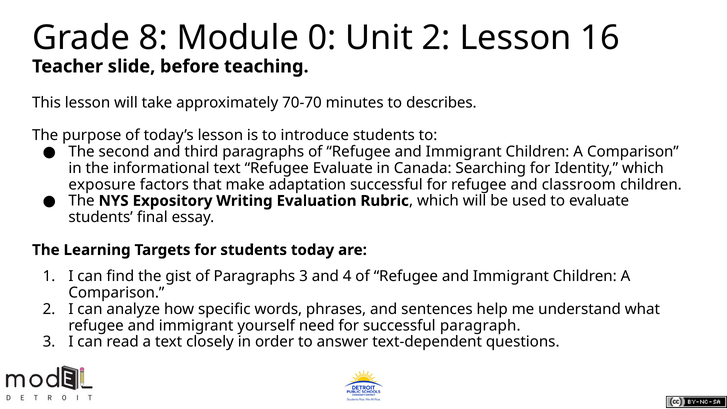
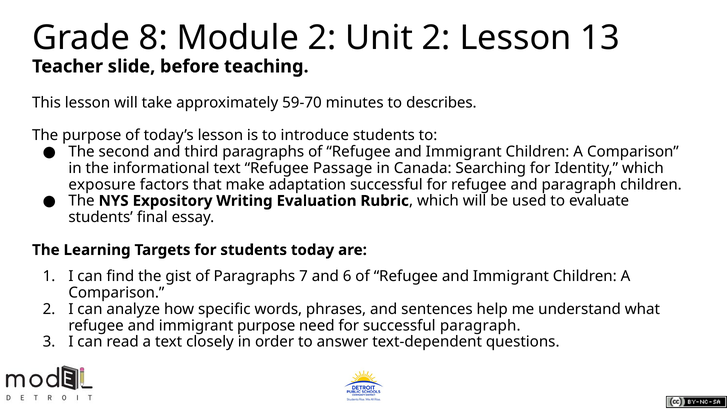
Module 0: 0 -> 2
16: 16 -> 13
70-70: 70-70 -> 59-70
Refugee Evaluate: Evaluate -> Passage
and classroom: classroom -> paragraph
Paragraphs 3: 3 -> 7
4: 4 -> 6
immigrant yourself: yourself -> purpose
